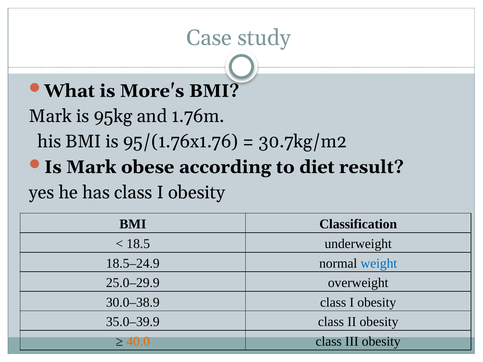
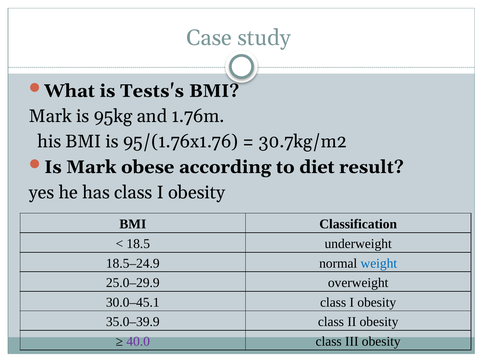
More's: More's -> Tests's
30.0–38.9: 30.0–38.9 -> 30.0–45.1
40.0 colour: orange -> purple
